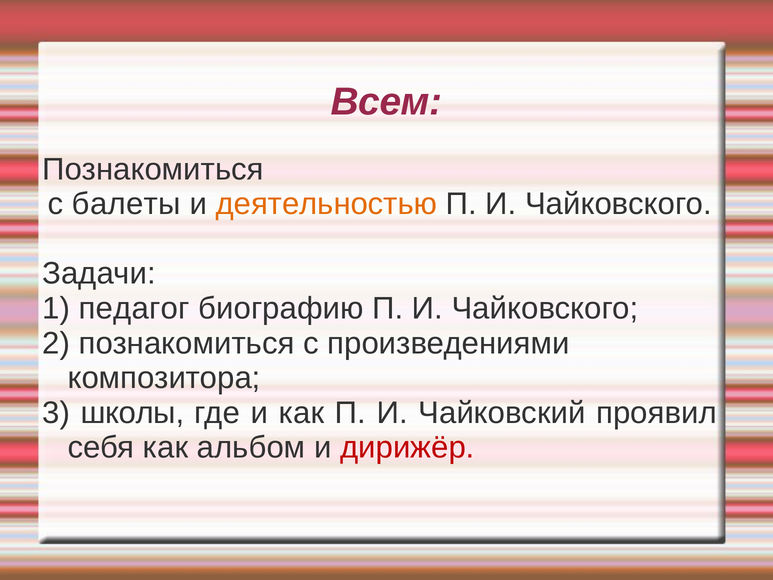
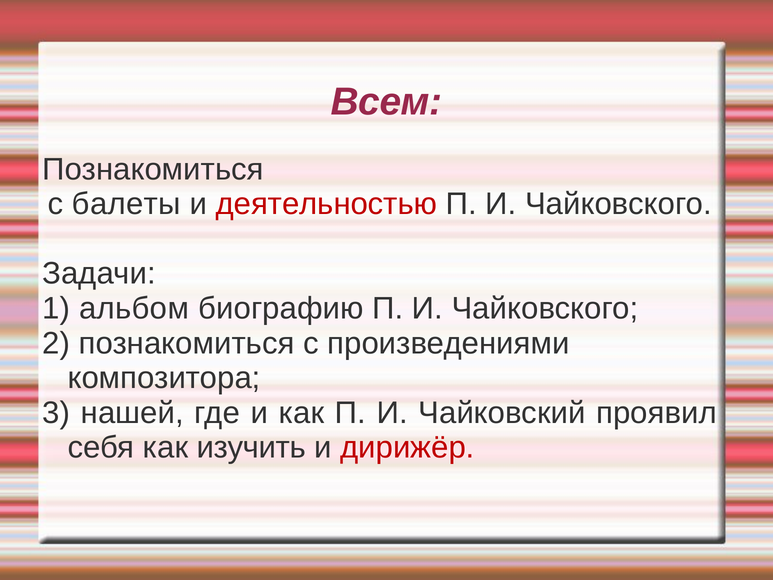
деятельностью colour: orange -> red
педагог: педагог -> альбом
школы: школы -> нашей
альбом: альбом -> изучить
